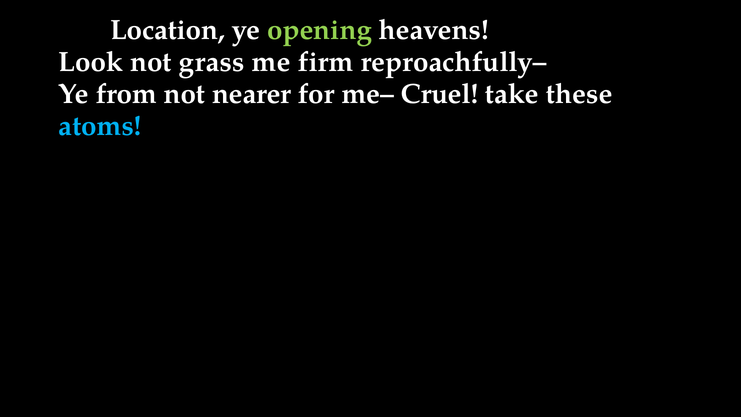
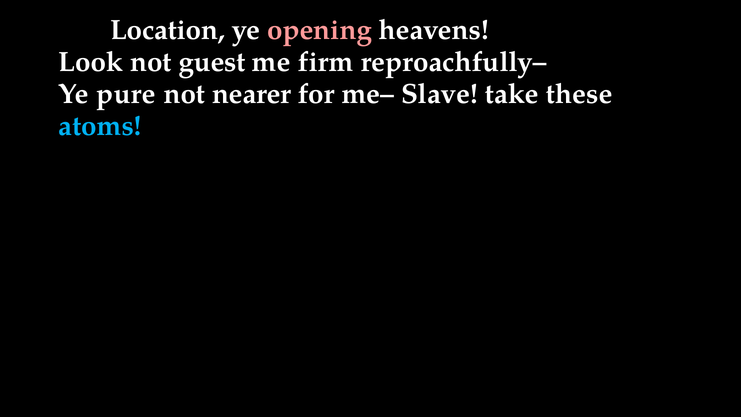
opening colour: light green -> pink
grass: grass -> guest
from: from -> pure
Cruel: Cruel -> Slave
